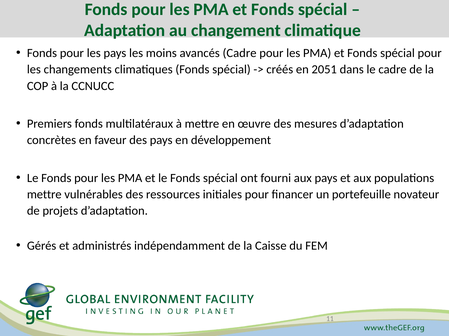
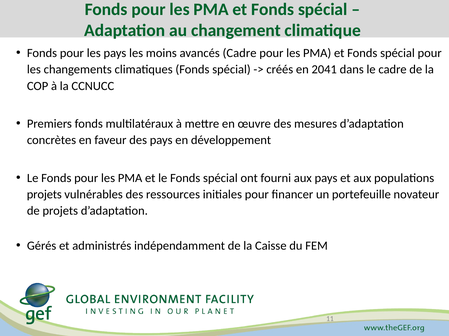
2051: 2051 -> 2041
mettre at (44, 195): mettre -> projets
